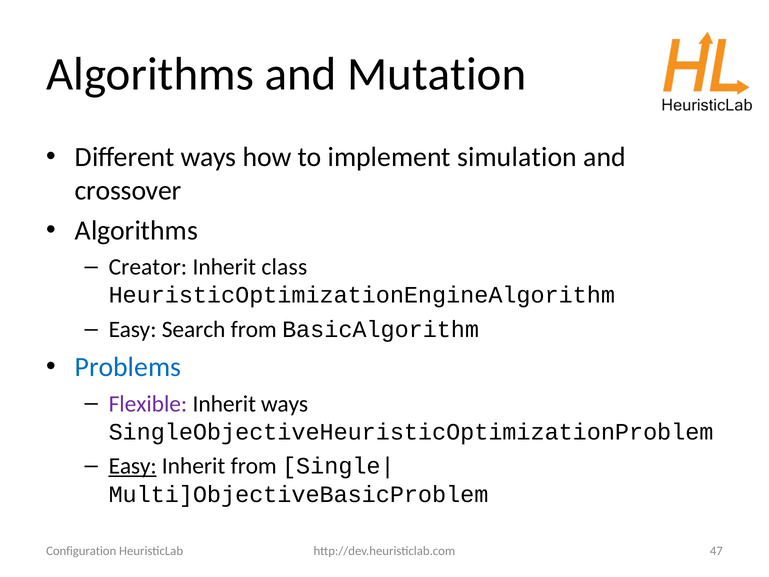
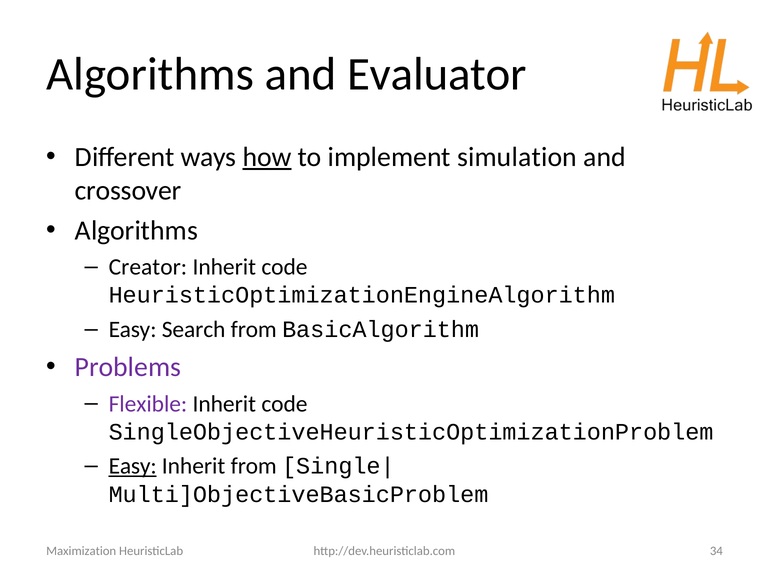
Mutation: Mutation -> Evaluator
how underline: none -> present
class at (284, 267): class -> code
Problems colour: blue -> purple
ways at (285, 404): ways -> code
47: 47 -> 34
Configuration: Configuration -> Maximization
